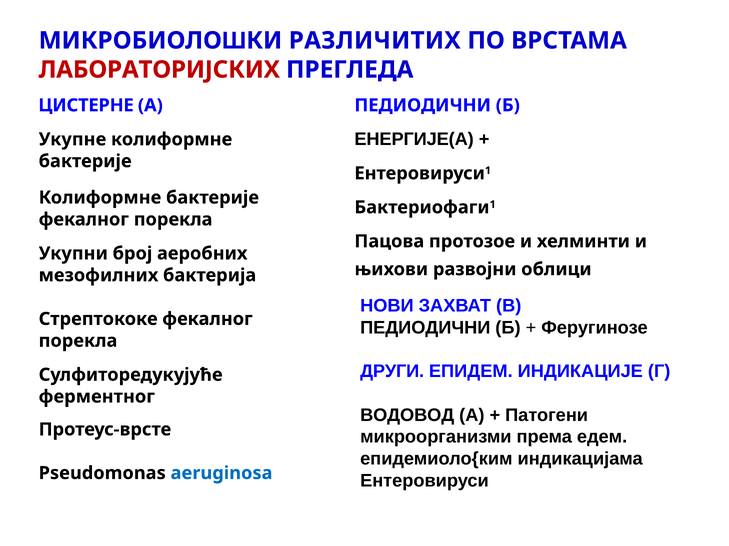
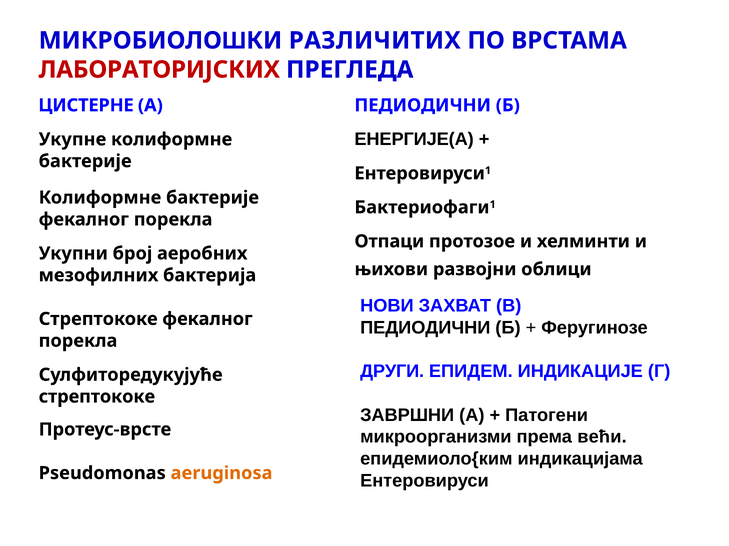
Пацова: Пацова -> Отпаци
ферментног at (97, 397): ферментног -> стрептококе
ВОДОВОД: ВОДОВОД -> ЗАВРШНИ
едем: едем -> већи
aeruginosa colour: blue -> orange
